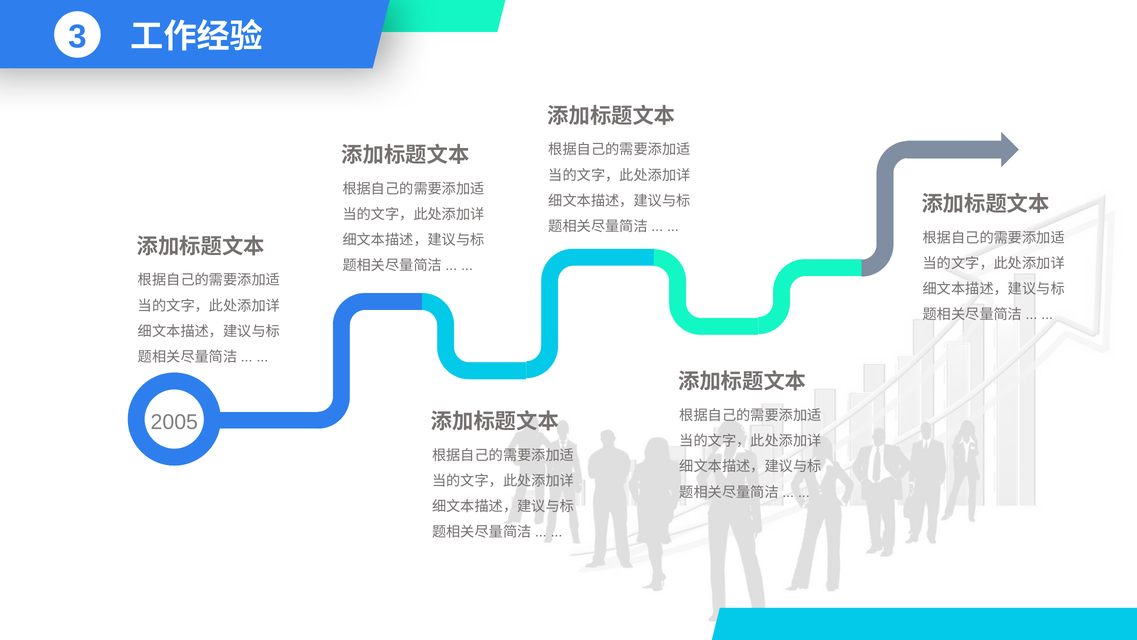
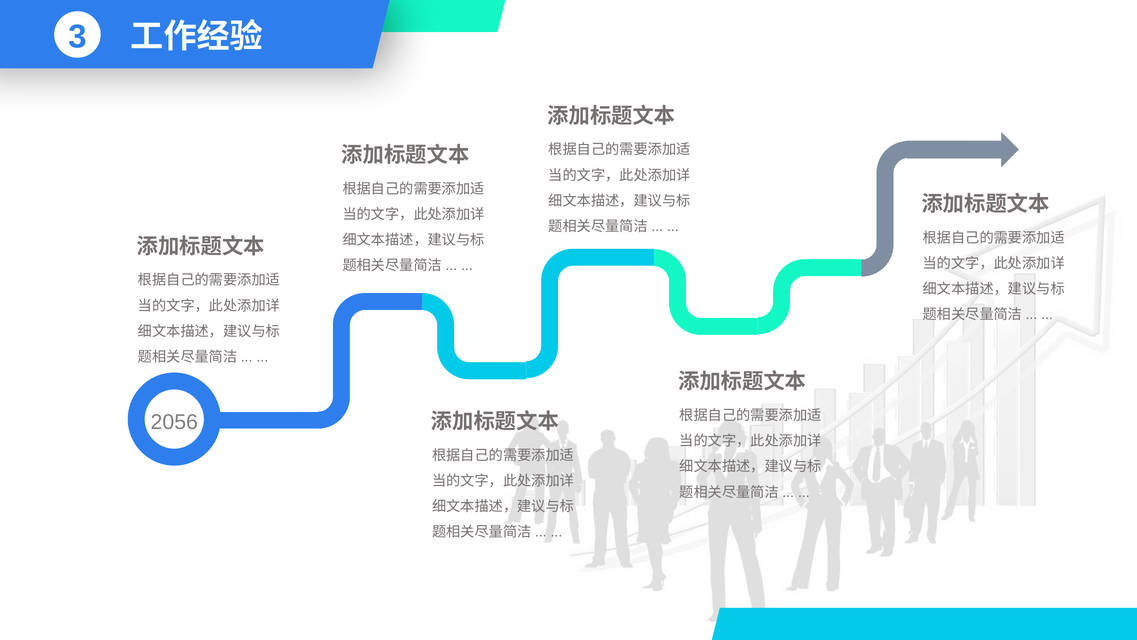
2005: 2005 -> 2056
